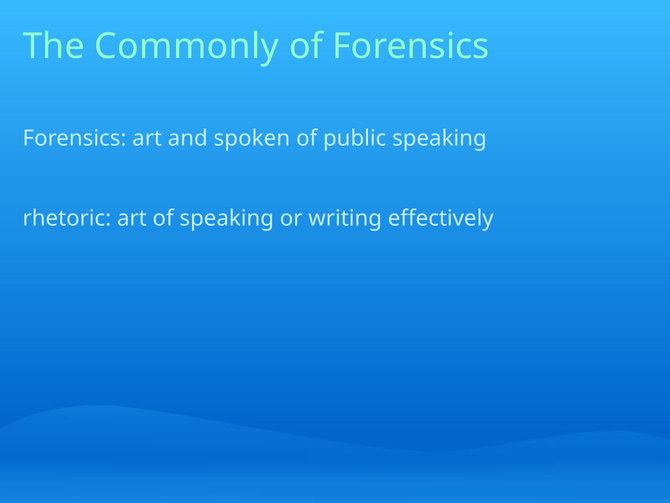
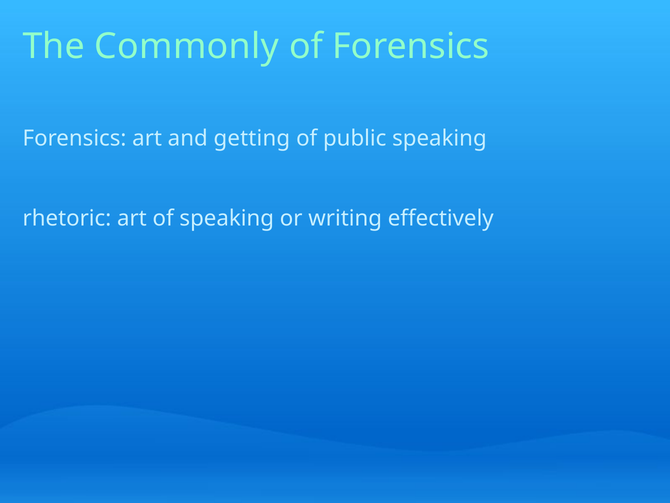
spoken: spoken -> getting
